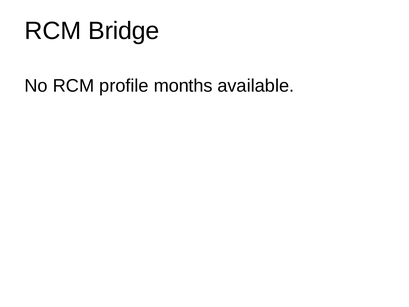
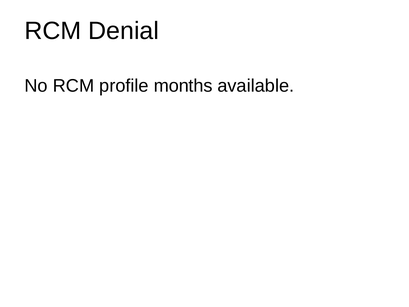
Bridge: Bridge -> Denial
